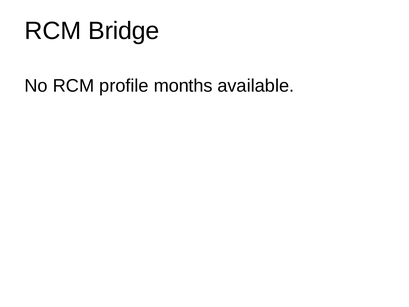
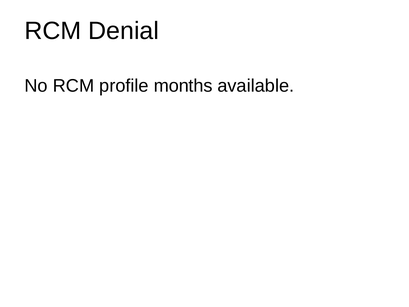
Bridge: Bridge -> Denial
